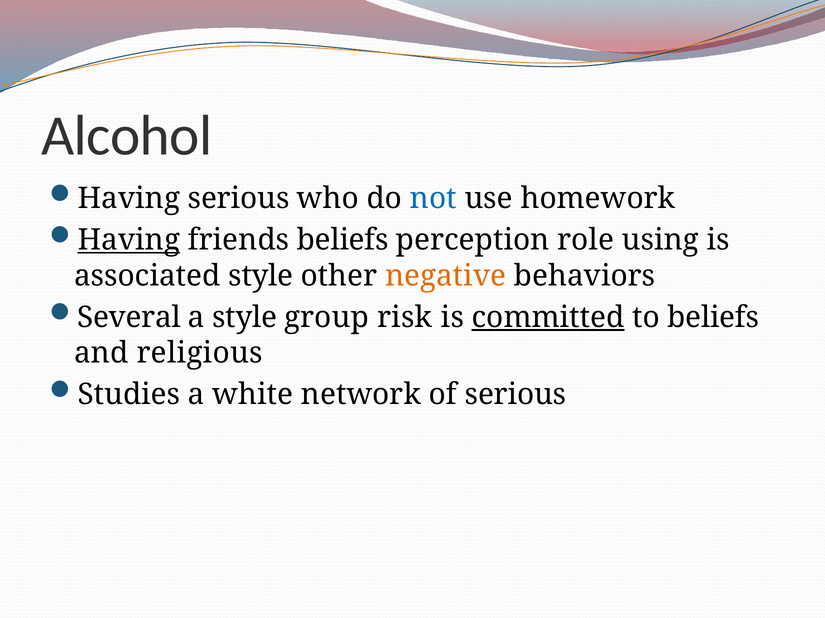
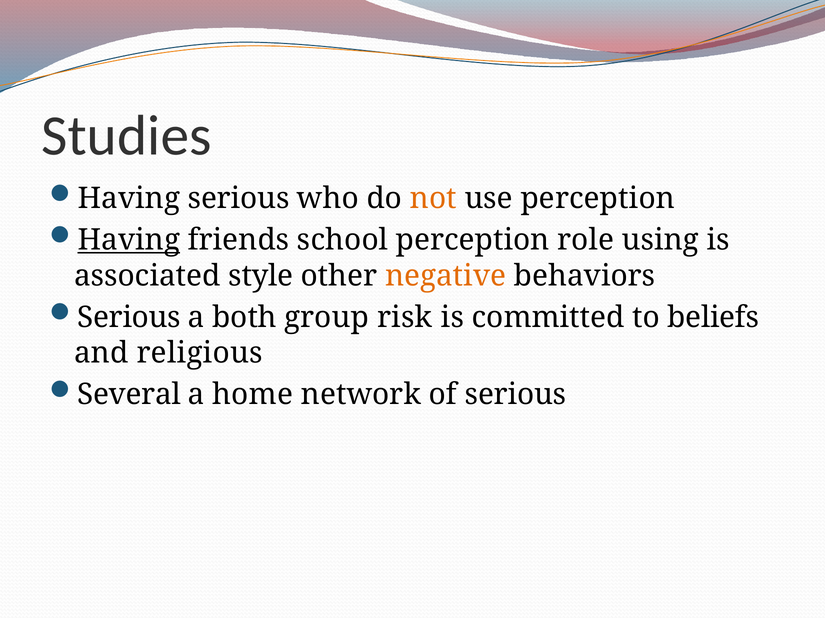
Alcohol: Alcohol -> Studies
not colour: blue -> orange
use homework: homework -> perception
friends beliefs: beliefs -> school
Several at (129, 318): Several -> Serious
a style: style -> both
committed underline: present -> none
Studies: Studies -> Several
white: white -> home
